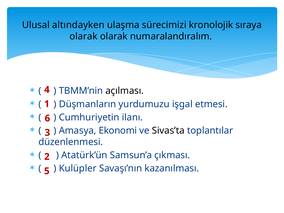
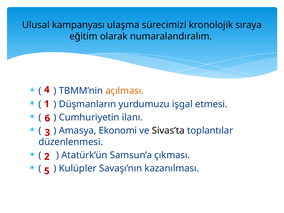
altındayken: altındayken -> kampanyası
olarak at (83, 36): olarak -> eğitim
açılması colour: black -> orange
